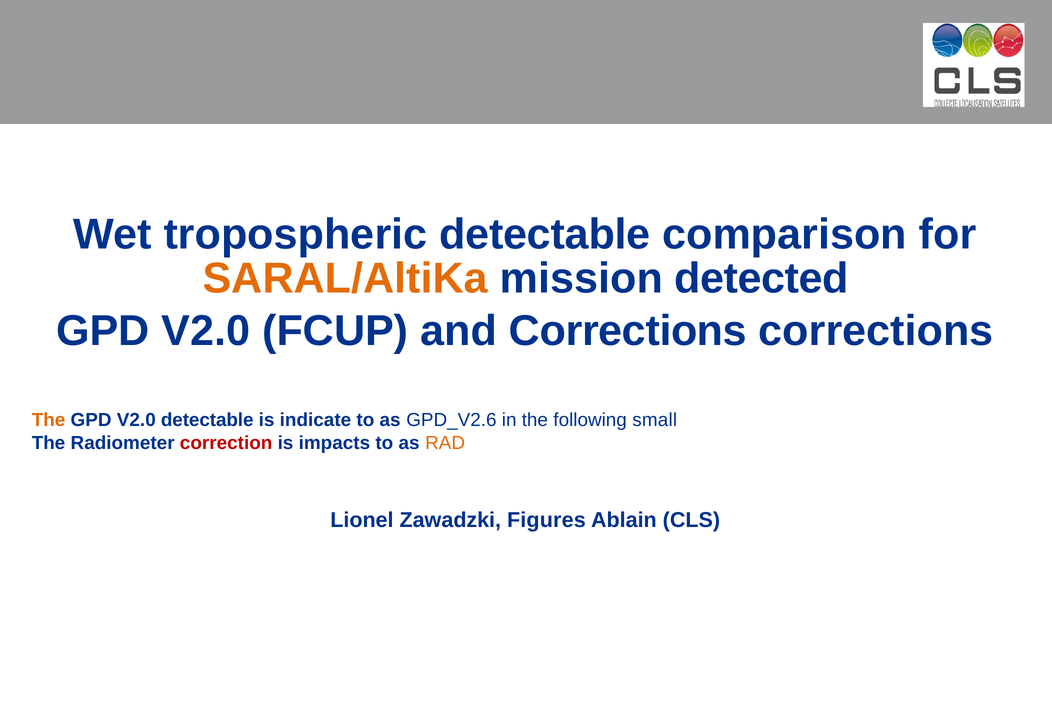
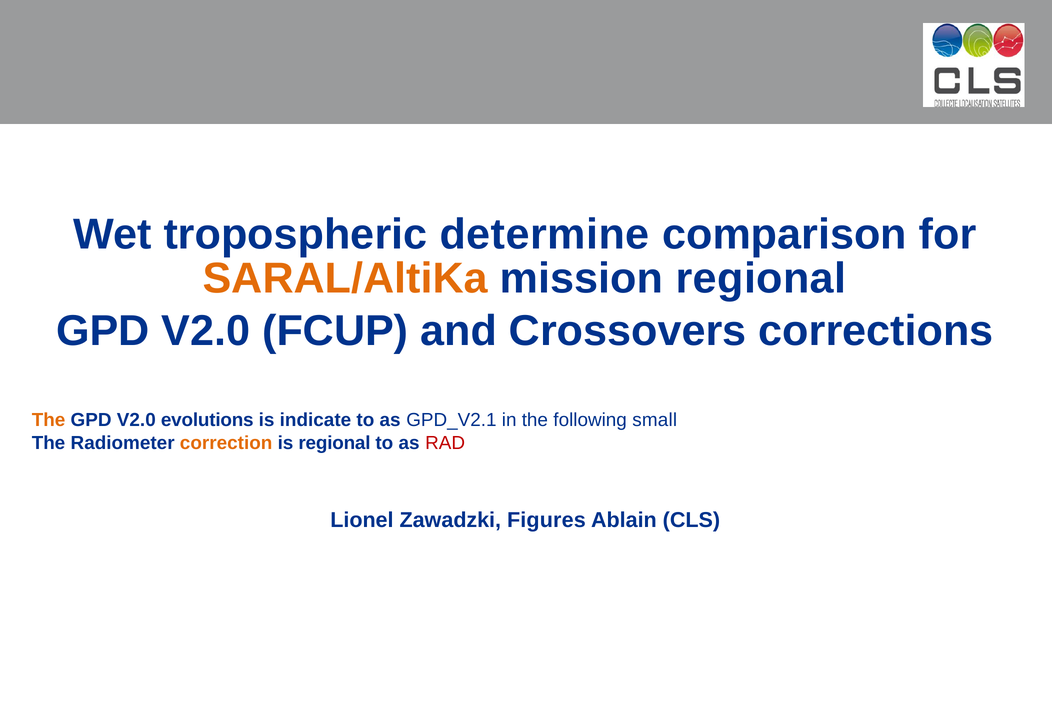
tropospheric detectable: detectable -> determine
mission detected: detected -> regional
and Corrections: Corrections -> Crossovers
V2.0 detectable: detectable -> evolutions
GPD_V2.6: GPD_V2.6 -> GPD_V2.1
correction colour: red -> orange
is impacts: impacts -> regional
RAD colour: orange -> red
